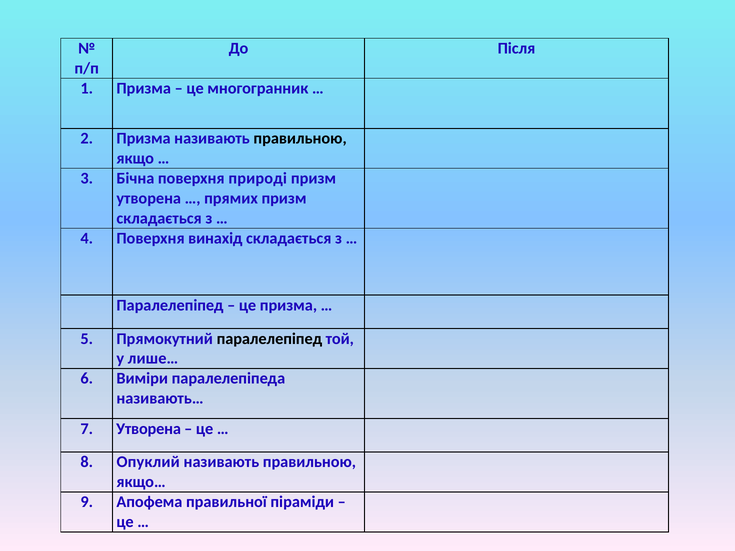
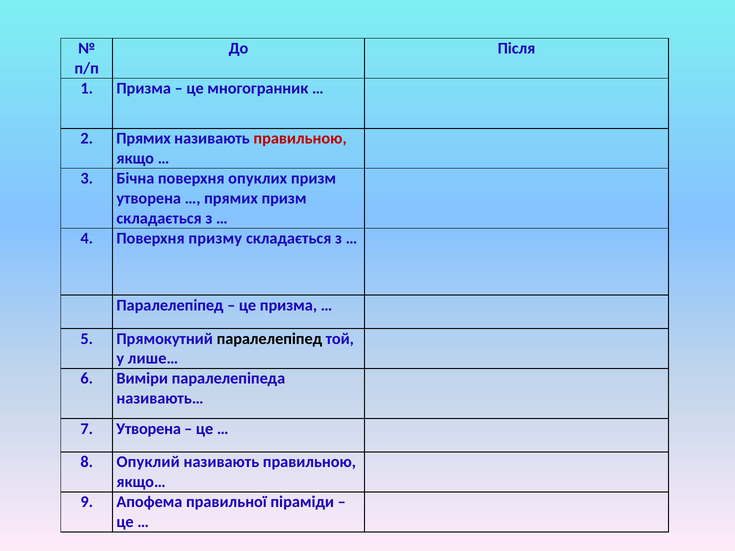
2 Призма: Призма -> Прямих
правильною at (300, 139) colour: black -> red
природі: природі -> опуклих
винахід: винахід -> призму
